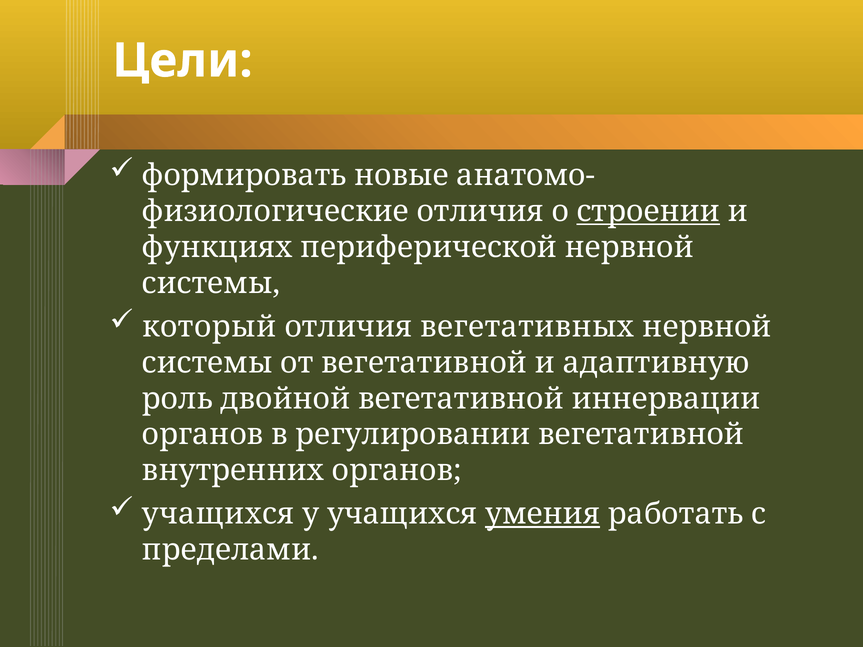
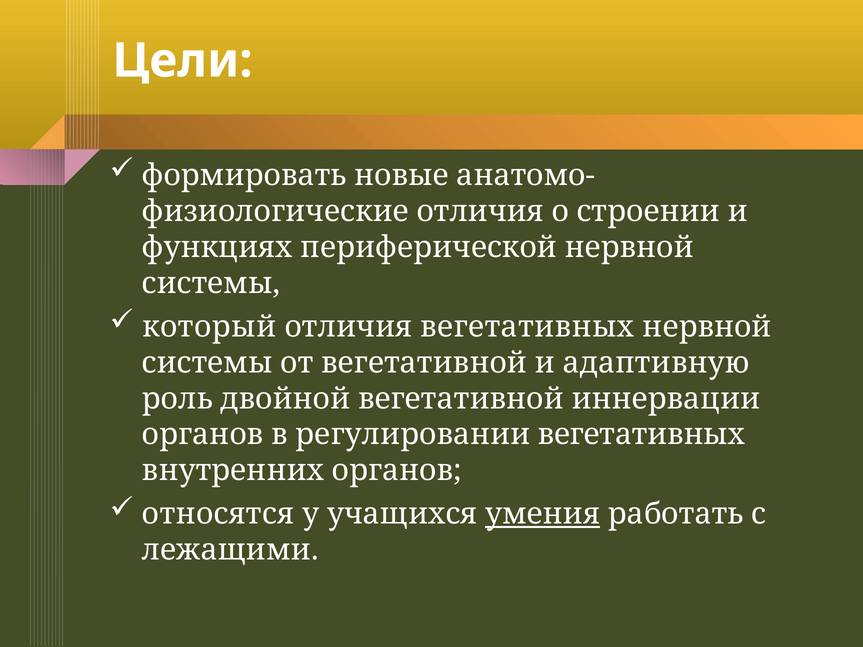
строении underline: present -> none
регулировании вегетативной: вегетативной -> вегетативных
учащихся at (218, 514): учащихся -> относятся
пределами: пределами -> лежащими
